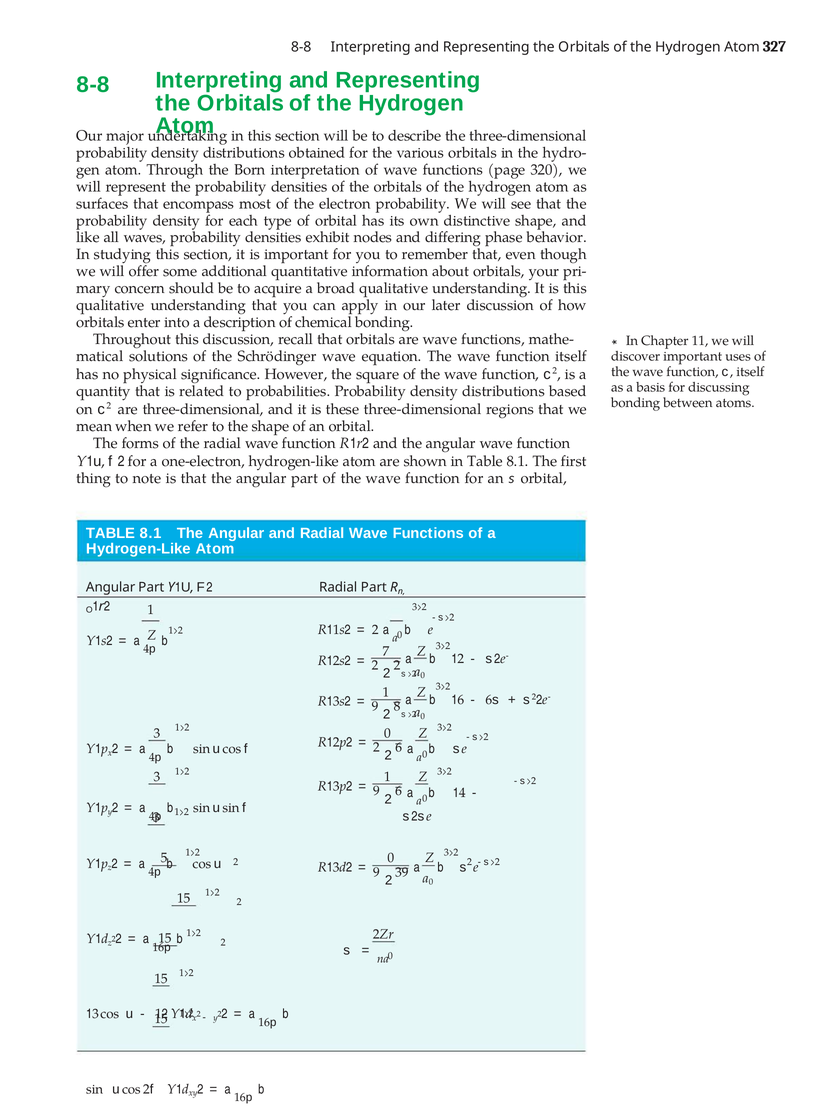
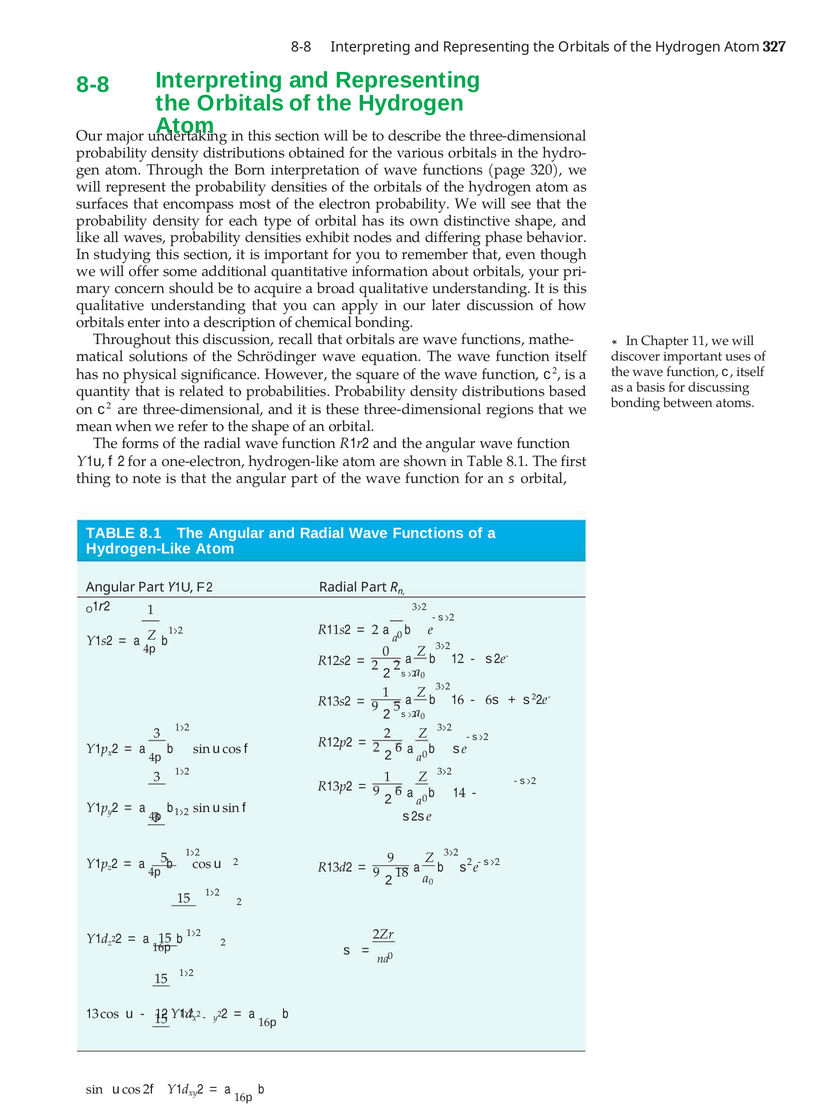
7 at (386, 651): 7 -> 0
9 8: 8 -> 5
0 at (387, 733): 0 -> 2
0 at (391, 857): 0 -> 9
39: 39 -> 18
